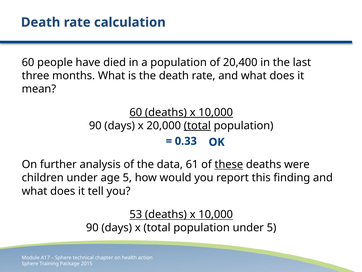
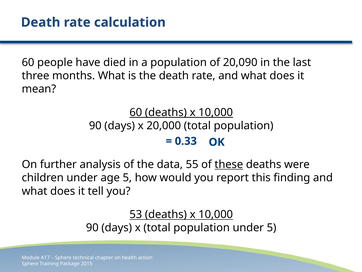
20,400: 20,400 -> 20,090
total at (197, 125) underline: present -> none
61: 61 -> 55
